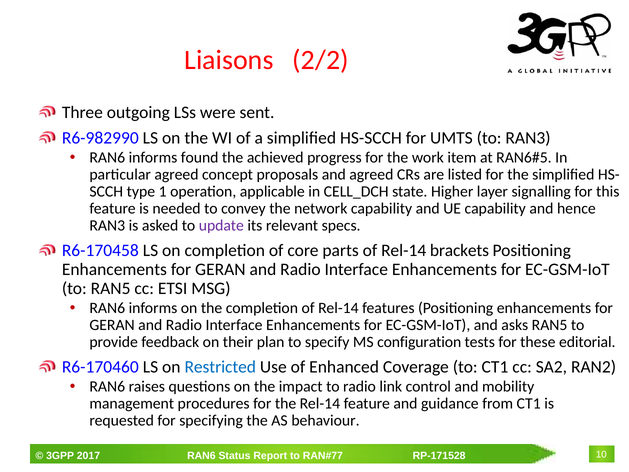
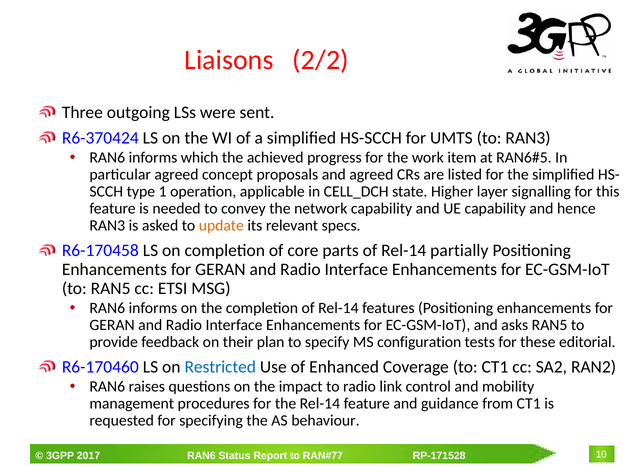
R6-982990: R6-982990 -> R6-370424
found: found -> which
update colour: purple -> orange
brackets: brackets -> partially
